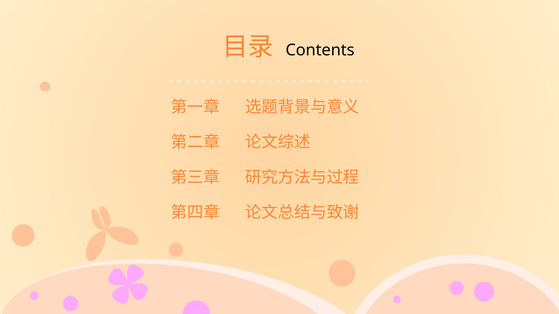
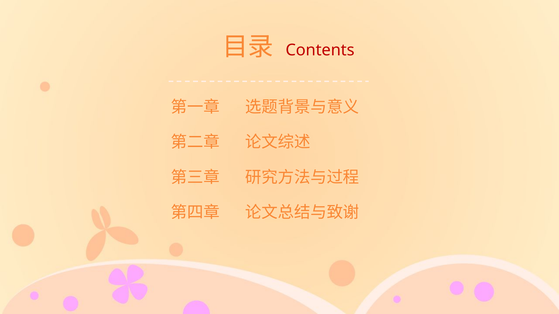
Contents colour: black -> red
